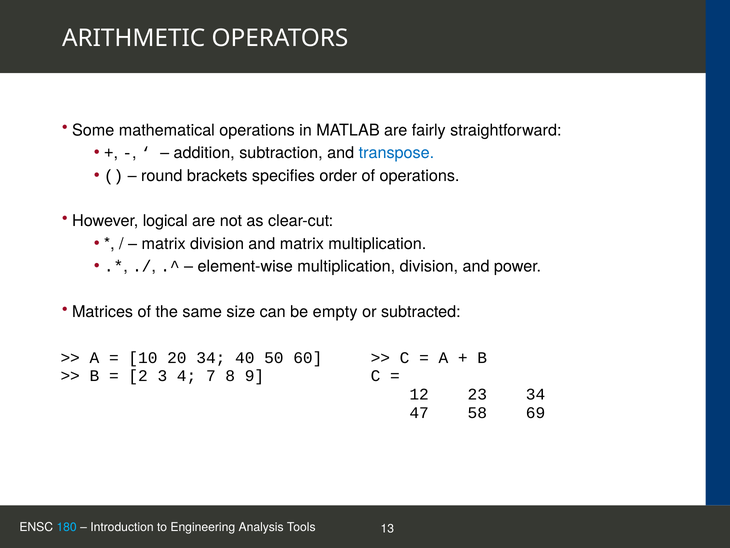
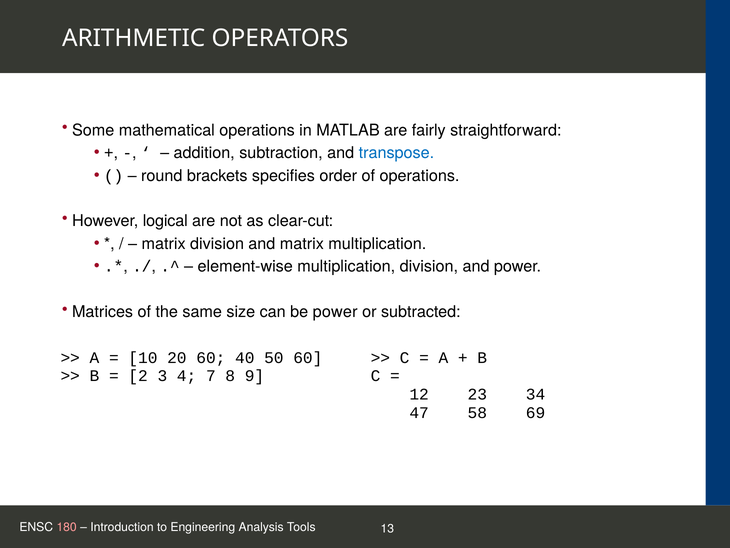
be empty: empty -> power
20 34: 34 -> 60
180 colour: light blue -> pink
